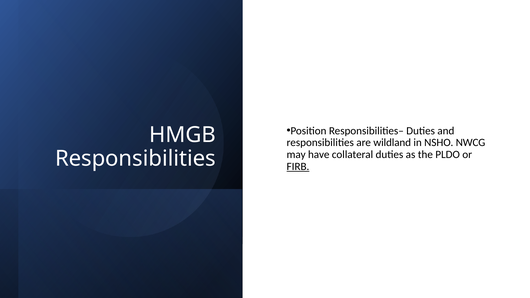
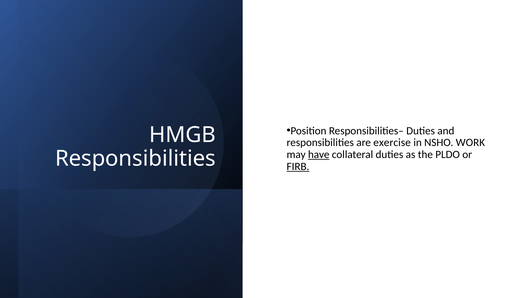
wildland: wildland -> exercise
NWCG: NWCG -> WORK
have underline: none -> present
